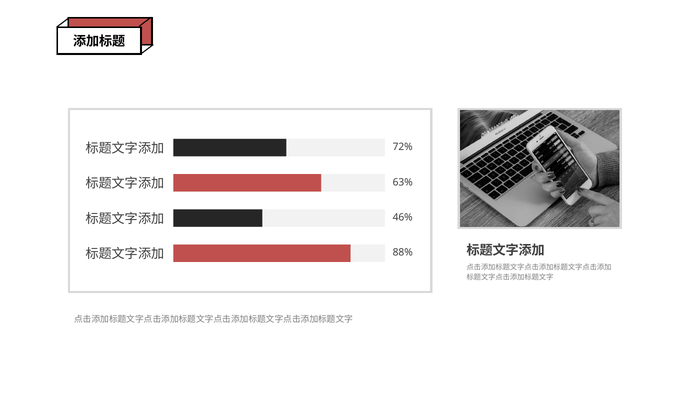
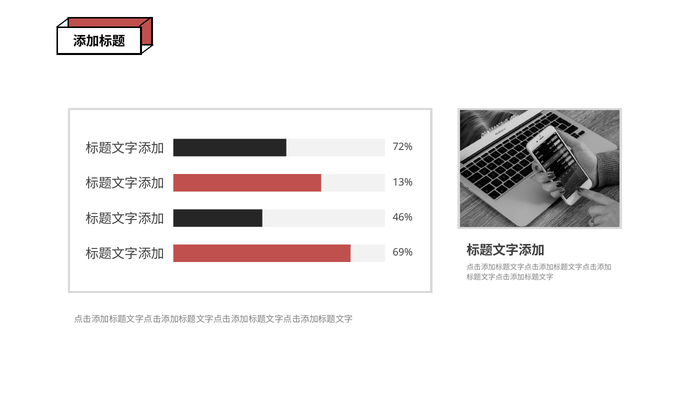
63%: 63% -> 13%
88%: 88% -> 69%
